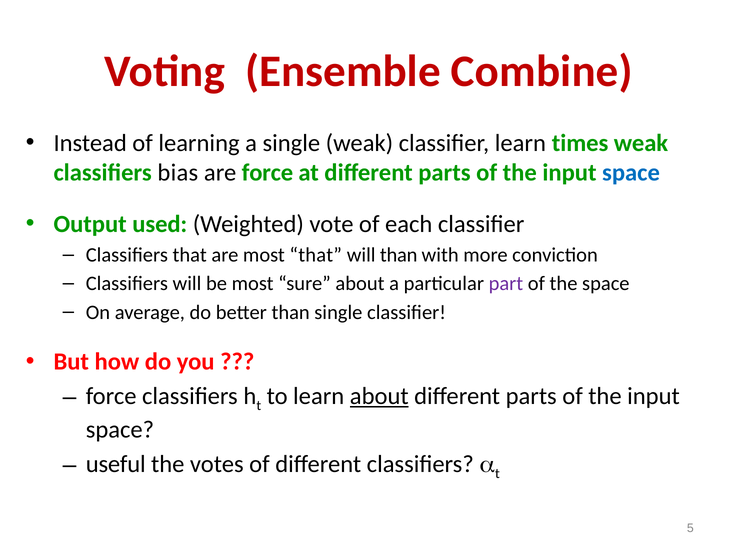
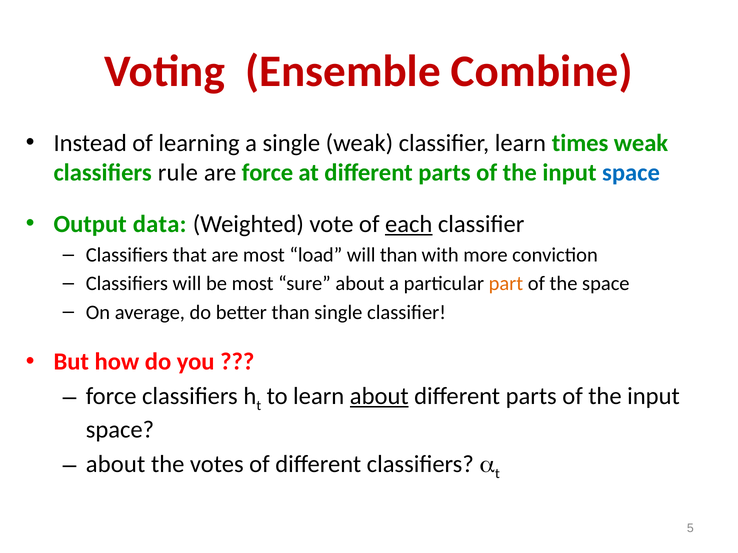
bias: bias -> rule
used: used -> data
each underline: none -> present
most that: that -> load
part colour: purple -> orange
useful at (116, 465): useful -> about
